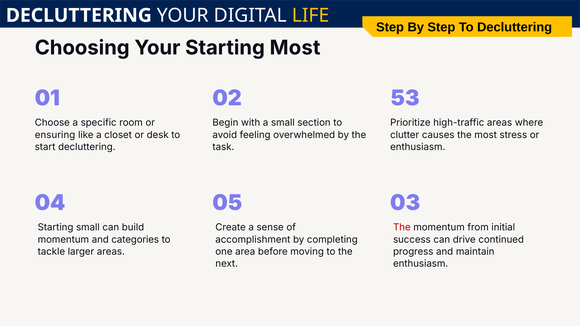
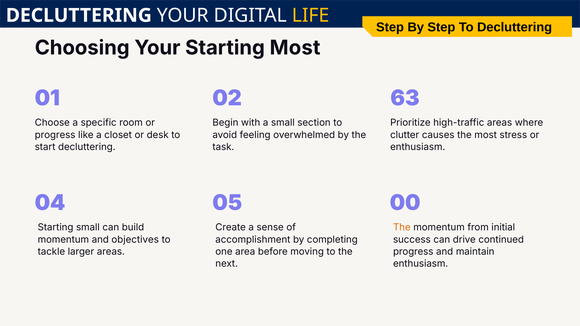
53: 53 -> 63
ensuring at (55, 135): ensuring -> progress
03: 03 -> 00
The at (402, 228) colour: red -> orange
categories: categories -> objectives
